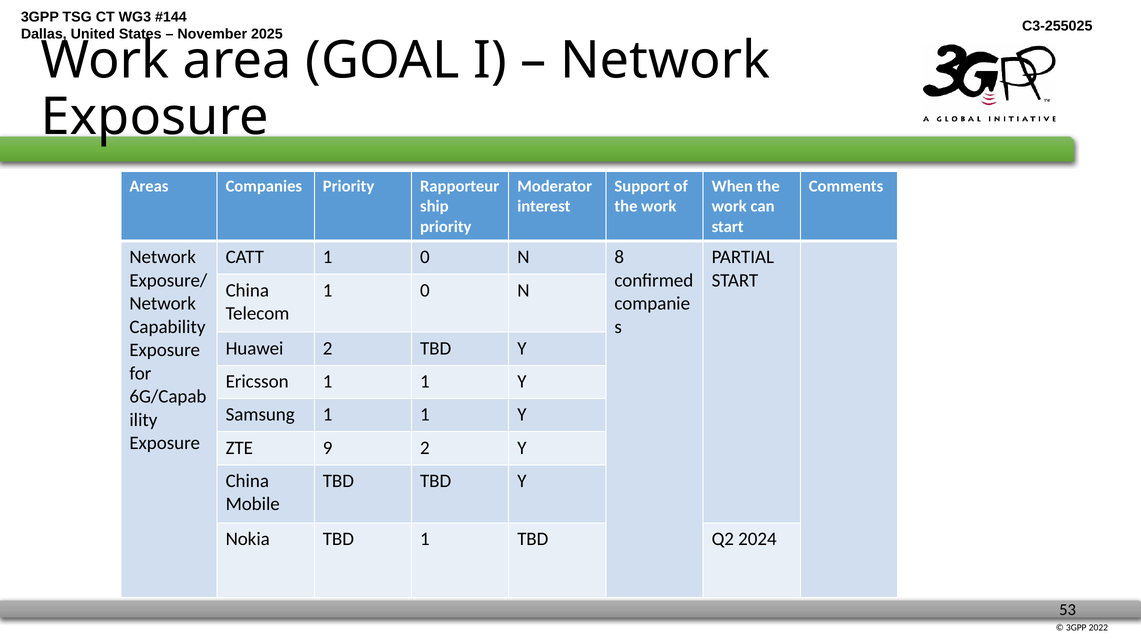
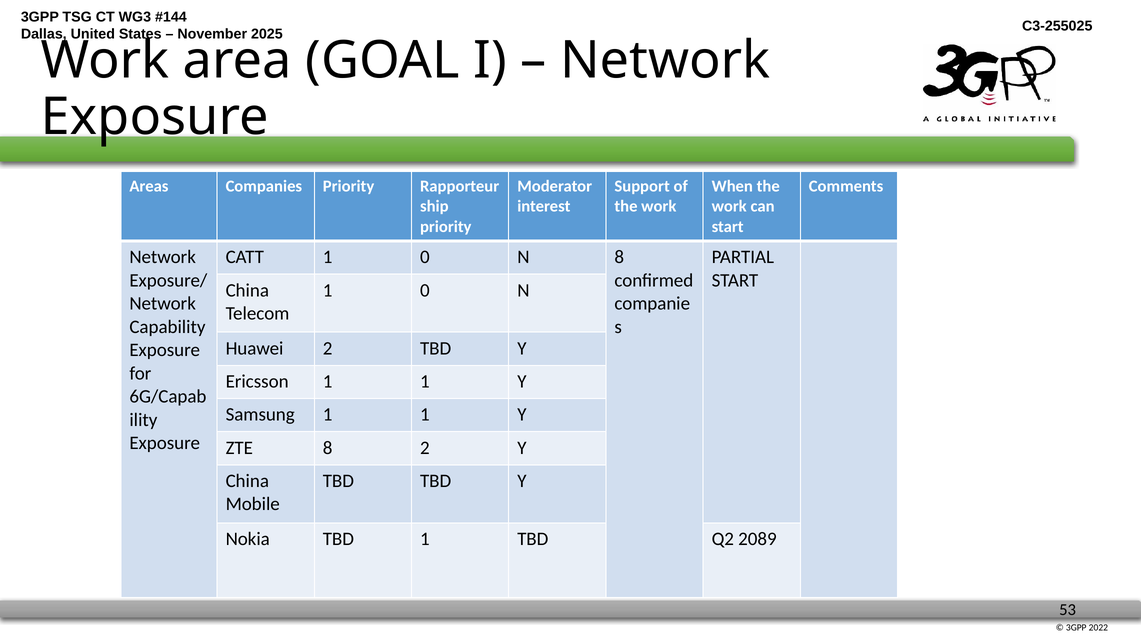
ZTE 9: 9 -> 8
2024: 2024 -> 2089
